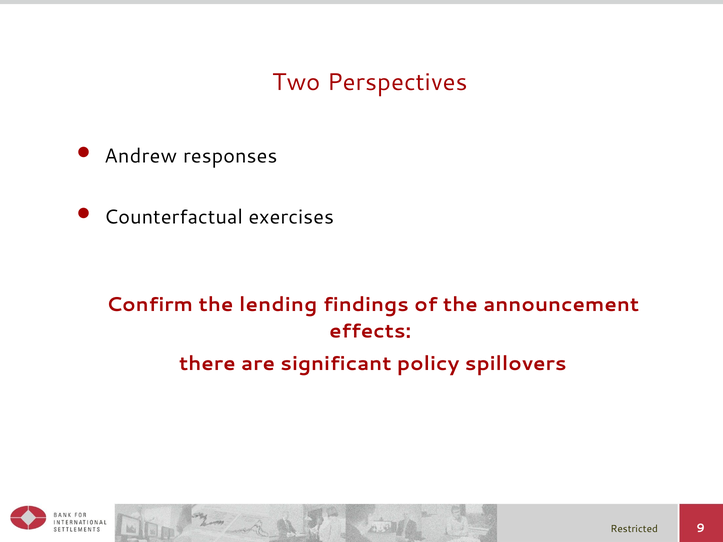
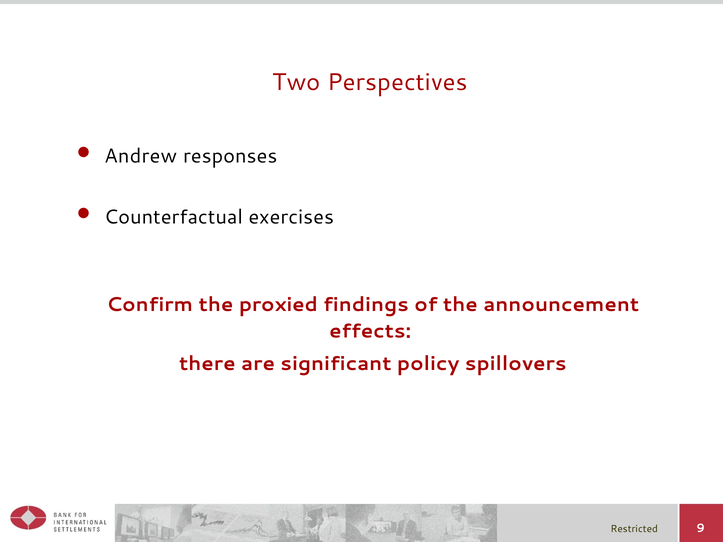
lending: lending -> proxied
